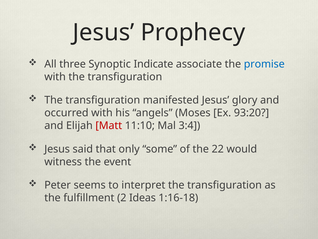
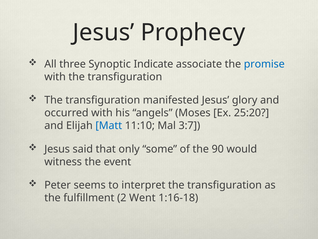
93:20: 93:20 -> 25:20
Matt colour: red -> blue
3:4: 3:4 -> 3:7
22: 22 -> 90
Ideas: Ideas -> Went
